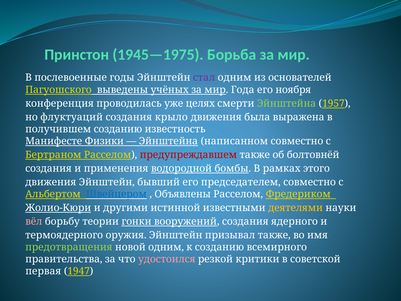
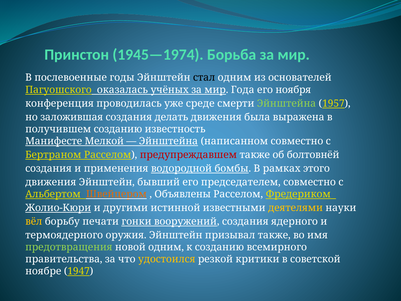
1945—1975: 1945—1975 -> 1945—1974
стал colour: purple -> black
выведены: выведены -> оказалась
целях: целях -> среде
флуктуаций: флуктуаций -> заложившая
крыло: крыло -> делать
Физики: Физики -> Мелкой
Швейцером colour: blue -> orange
вёл colour: pink -> yellow
теории: теории -> печати
удостоился colour: pink -> yellow
первая: первая -> ноябре
